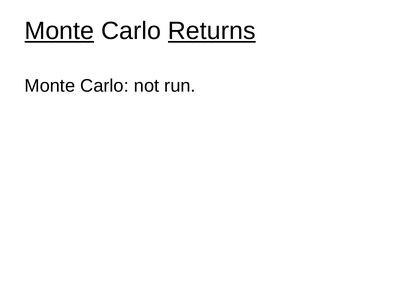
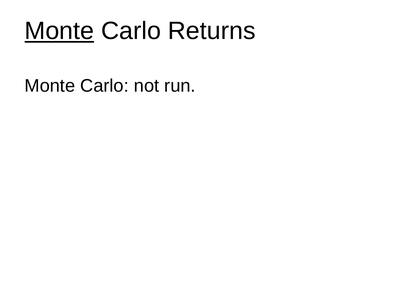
Returns underline: present -> none
